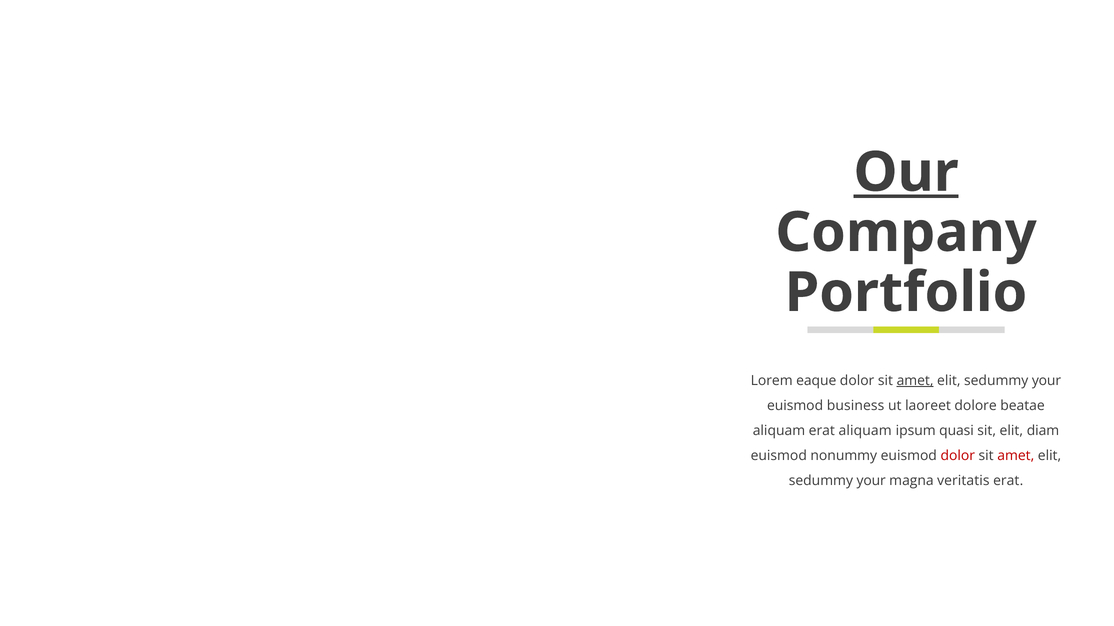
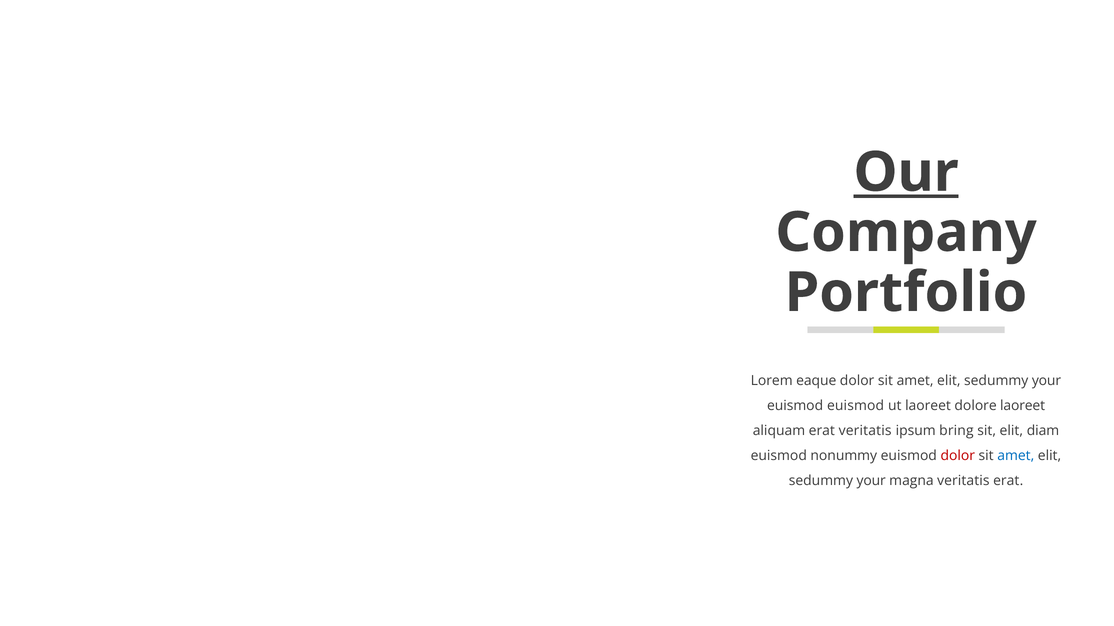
amet at (915, 381) underline: present -> none
euismod business: business -> euismod
dolore beatae: beatae -> laoreet
erat aliquam: aliquam -> veritatis
quasi: quasi -> bring
amet at (1016, 456) colour: red -> blue
